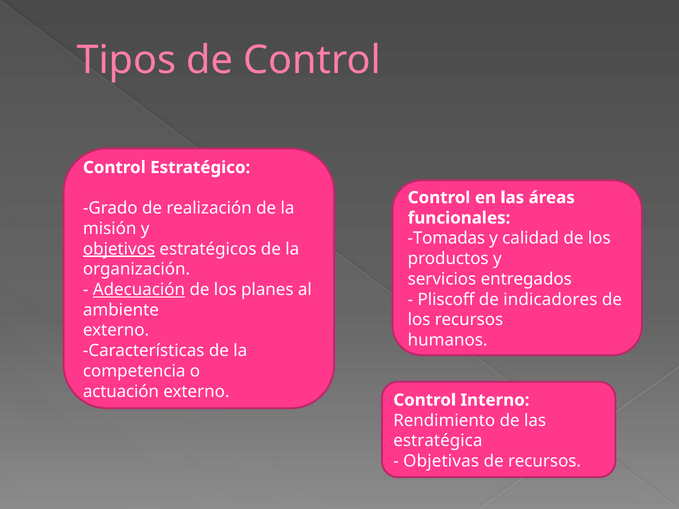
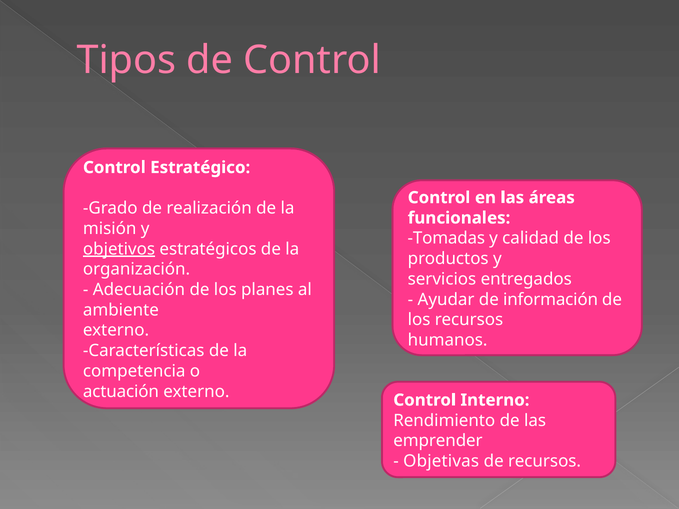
Adecuación underline: present -> none
Pliscoff: Pliscoff -> Ayudar
indicadores: indicadores -> información
estratégica: estratégica -> emprender
